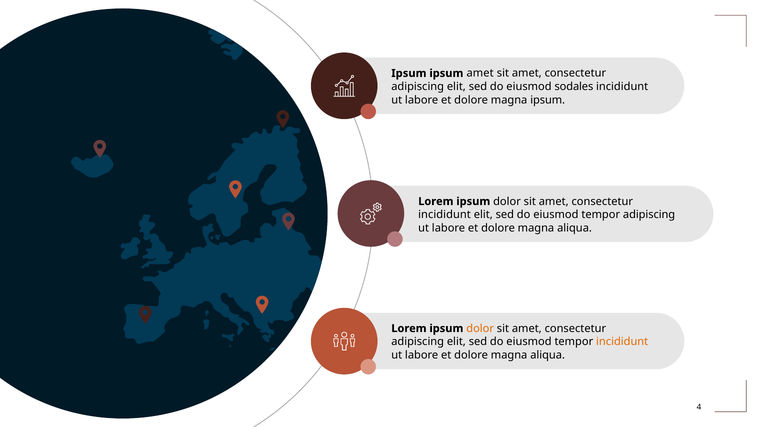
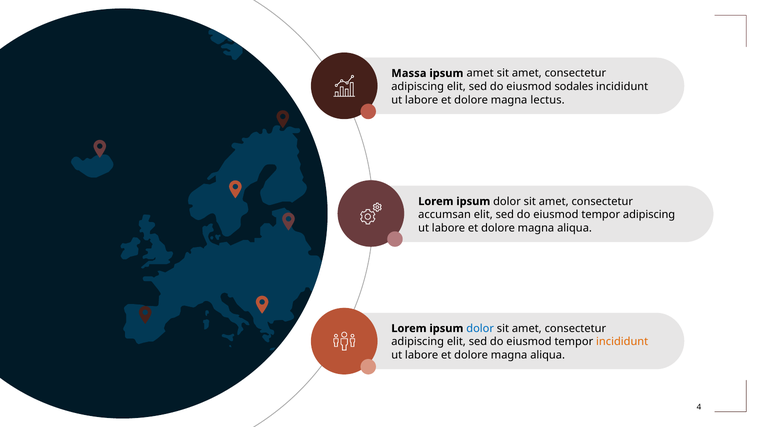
Ipsum at (409, 73): Ipsum -> Massa
magna ipsum: ipsum -> lectus
incididunt at (445, 215): incididunt -> accumsan
dolor at (480, 328) colour: orange -> blue
